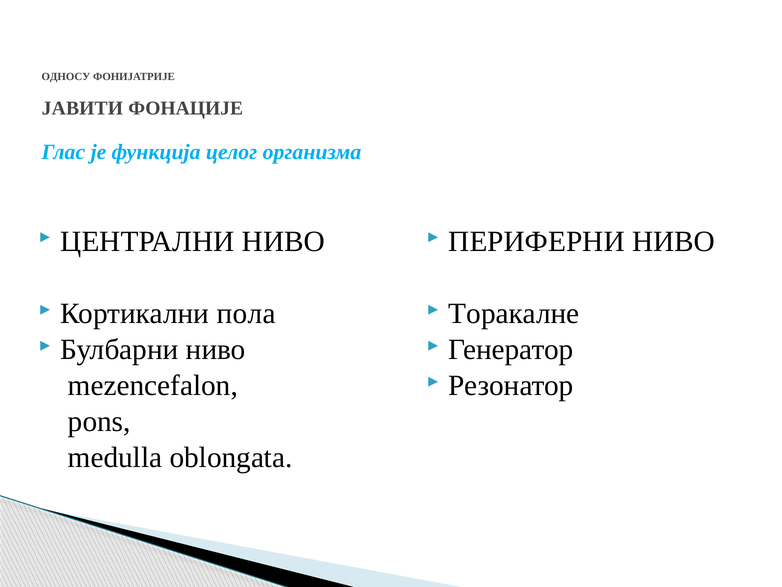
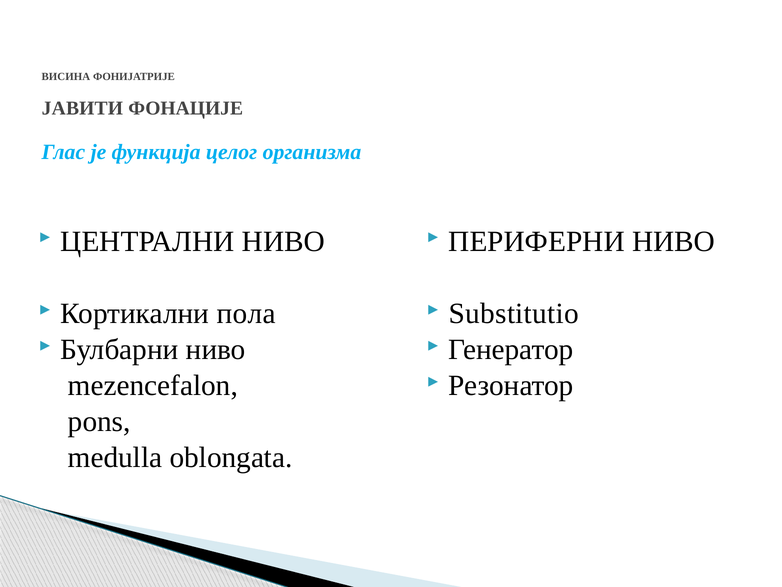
ОДНОСУ: ОДНОСУ -> ВИСИНА
Торакалне: Торакалне -> Substitutio
